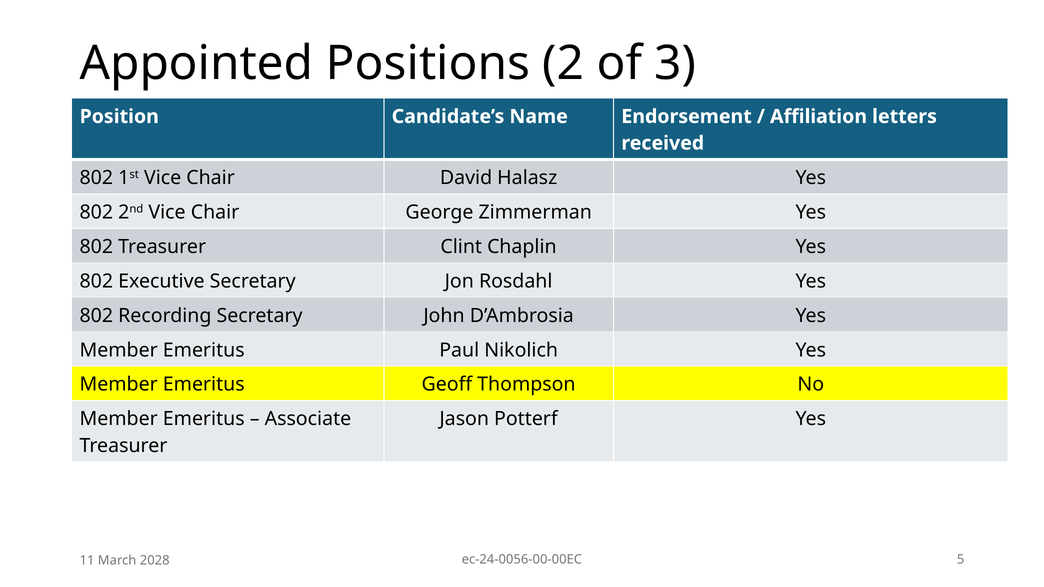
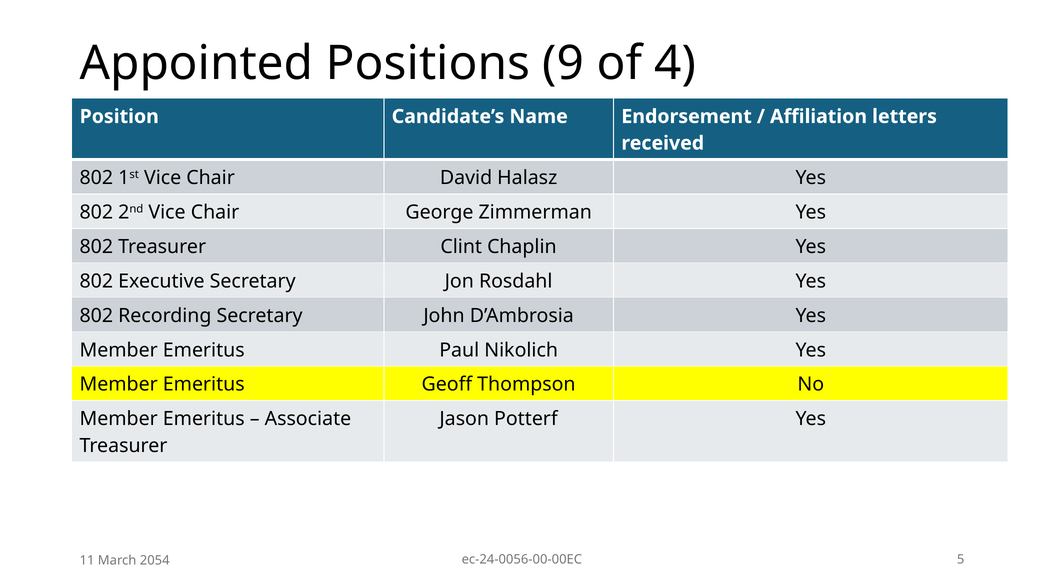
2: 2 -> 9
3: 3 -> 4
2028: 2028 -> 2054
